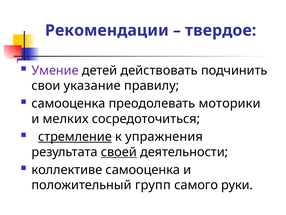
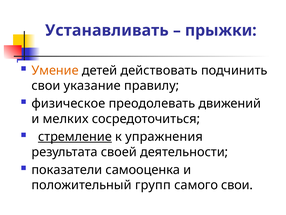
Рекомендации: Рекомендации -> Устанавливать
твердое: твердое -> прыжки
Умение colour: purple -> orange
самооценка at (68, 103): самооценка -> физическое
моторики: моторики -> движений
своей underline: present -> none
коллективе: коллективе -> показатели
самого руки: руки -> свои
